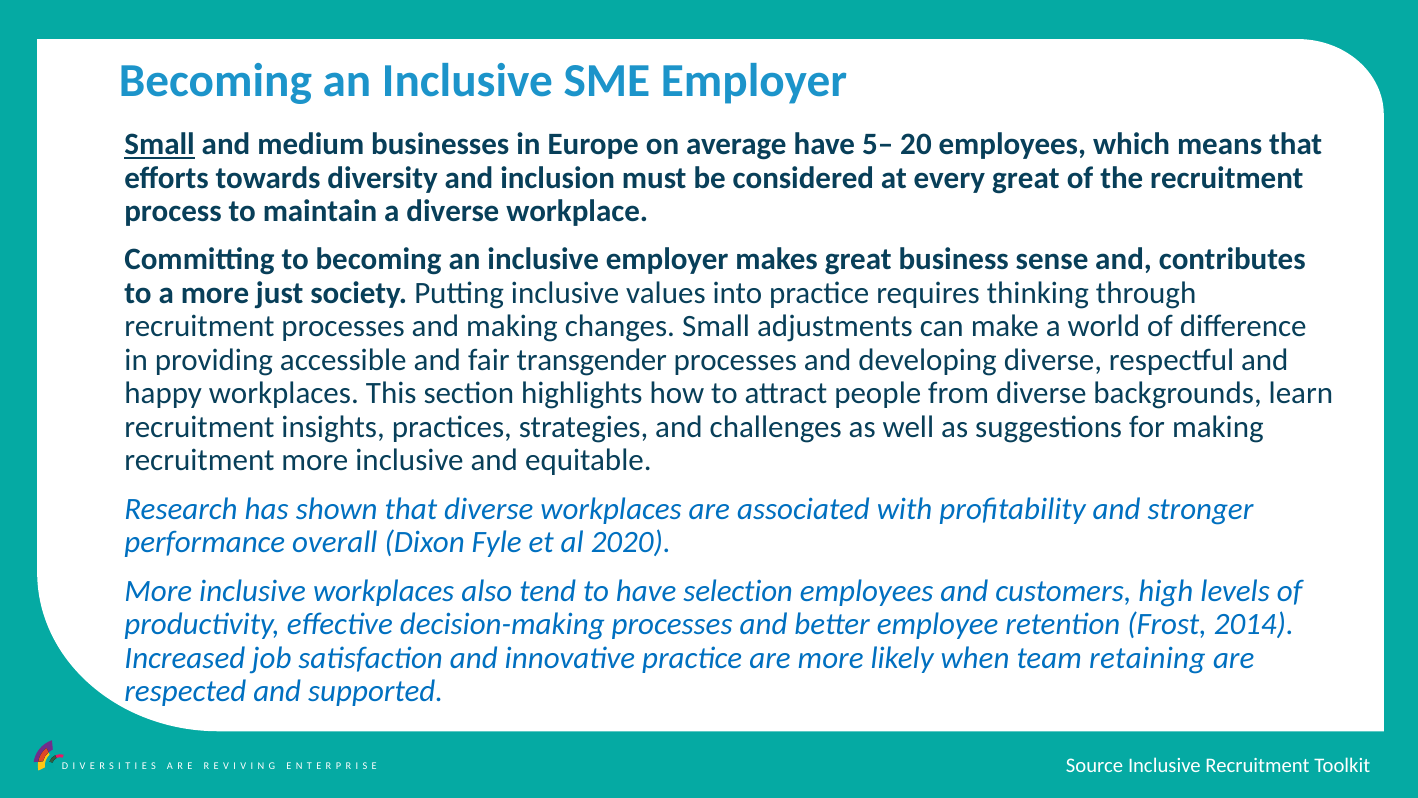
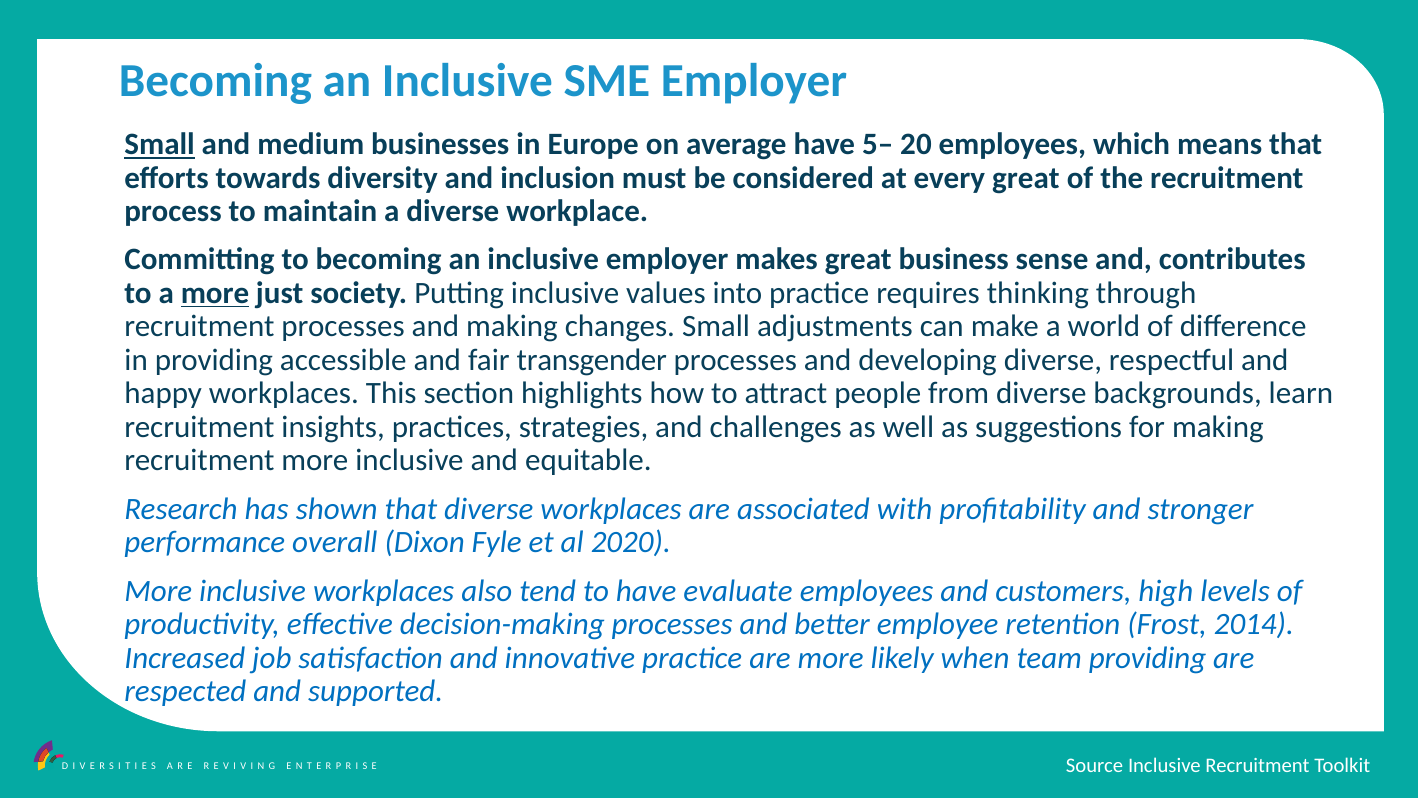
more at (215, 293) underline: none -> present
selection: selection -> evaluate
team retaining: retaining -> providing
